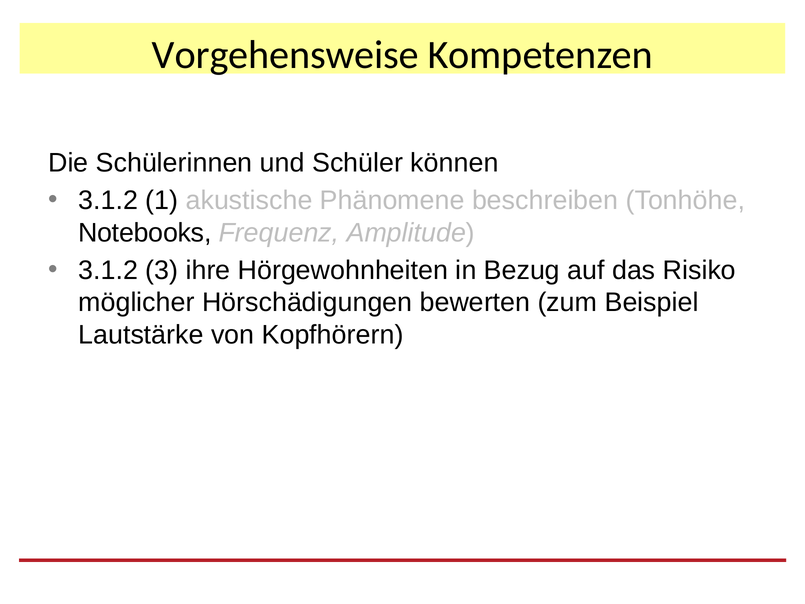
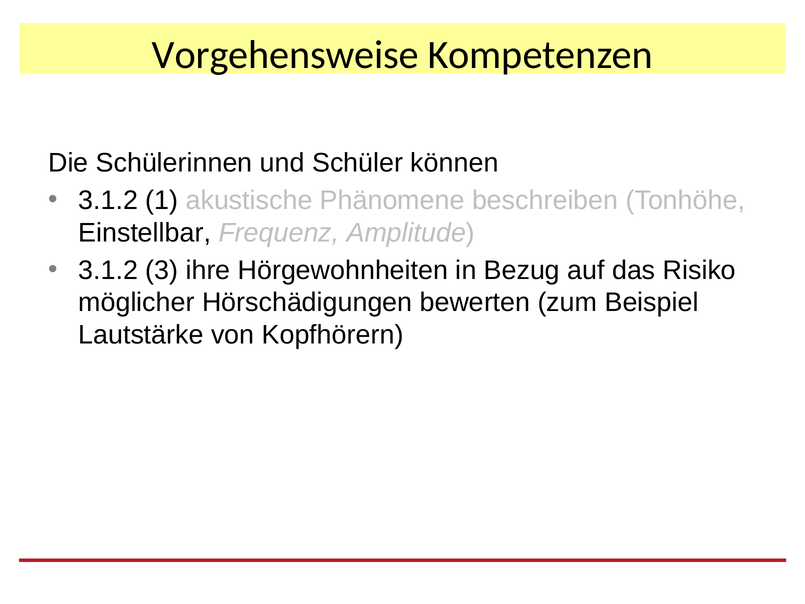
Notebooks: Notebooks -> Einstellbar
